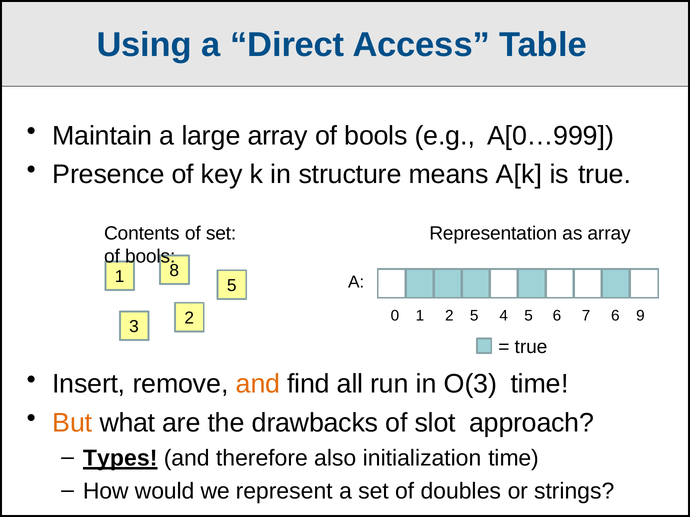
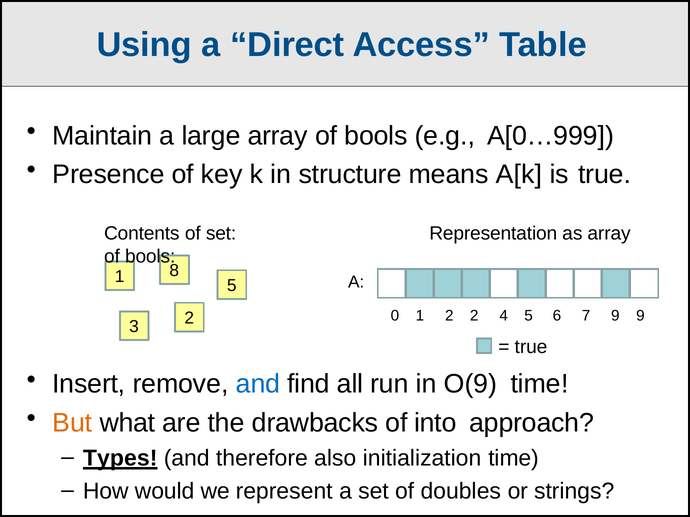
2 5: 5 -> 2
7 6: 6 -> 9
and at (258, 384) colour: orange -> blue
O(3: O(3 -> O(9
slot: slot -> into
